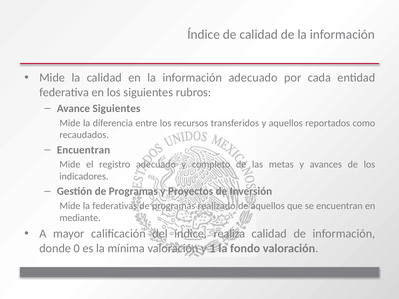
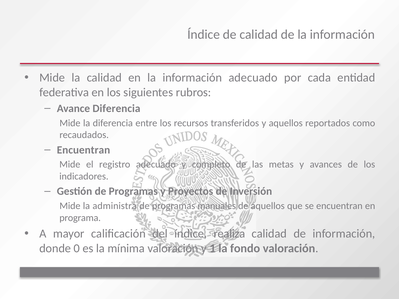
Avance Siguientes: Siguientes -> Diferencia
federativas: federativas -> administra
realizado: realizado -> manuales
mediante: mediante -> programa
